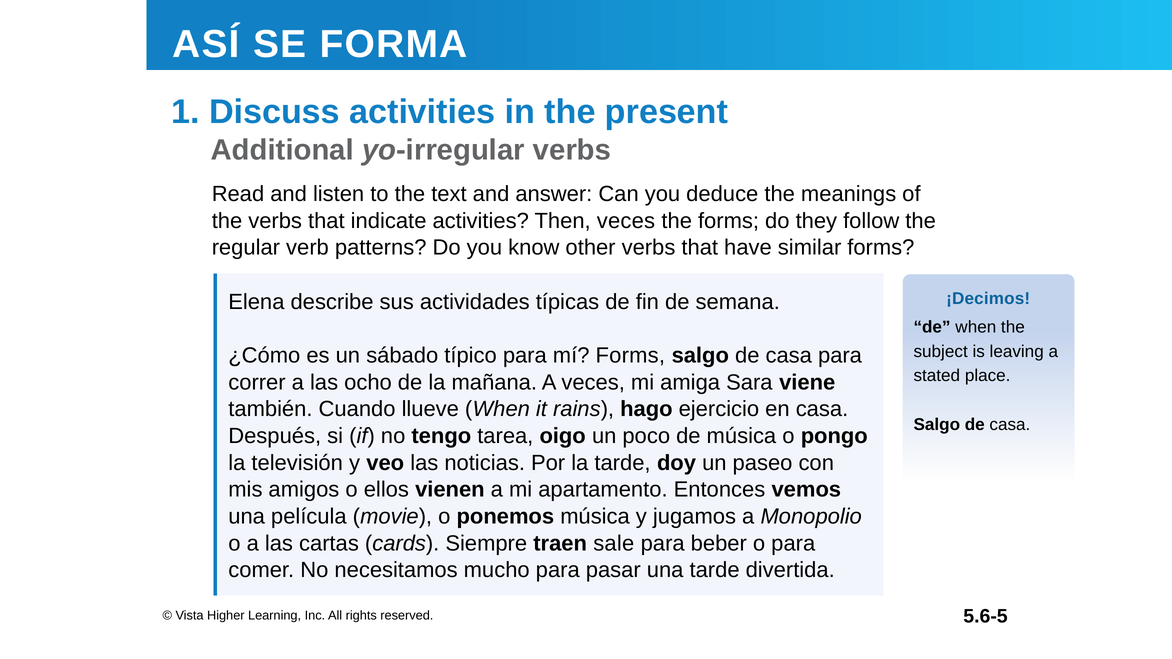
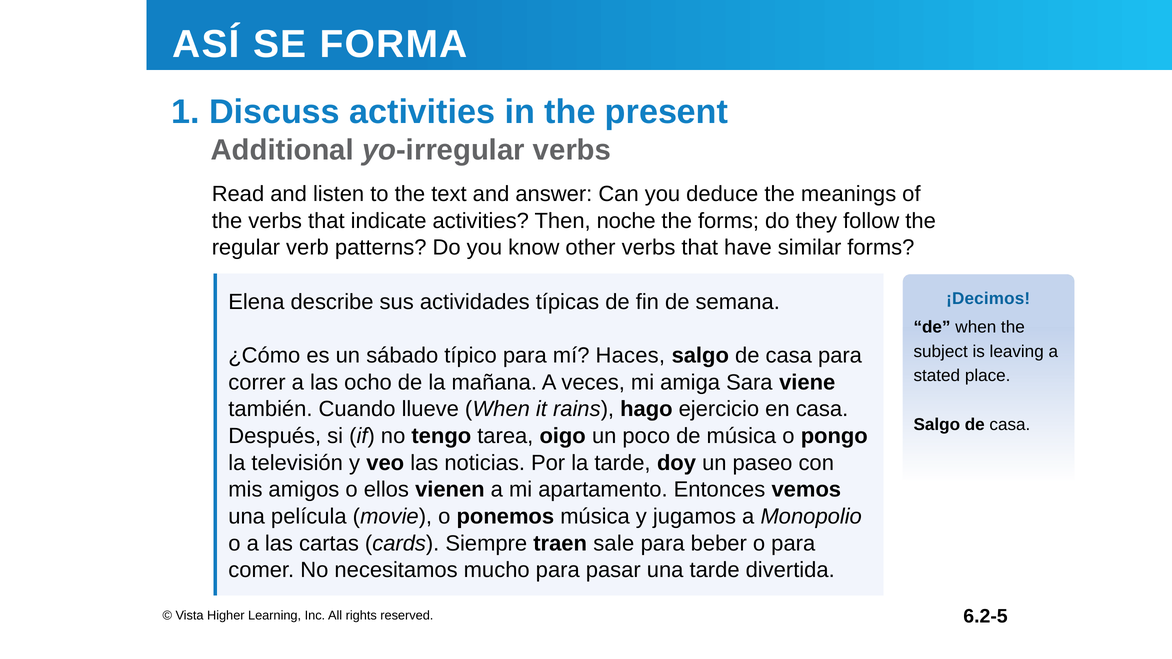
Then veces: veces -> noche
mí Forms: Forms -> Haces
5.6-5: 5.6-5 -> 6.2-5
